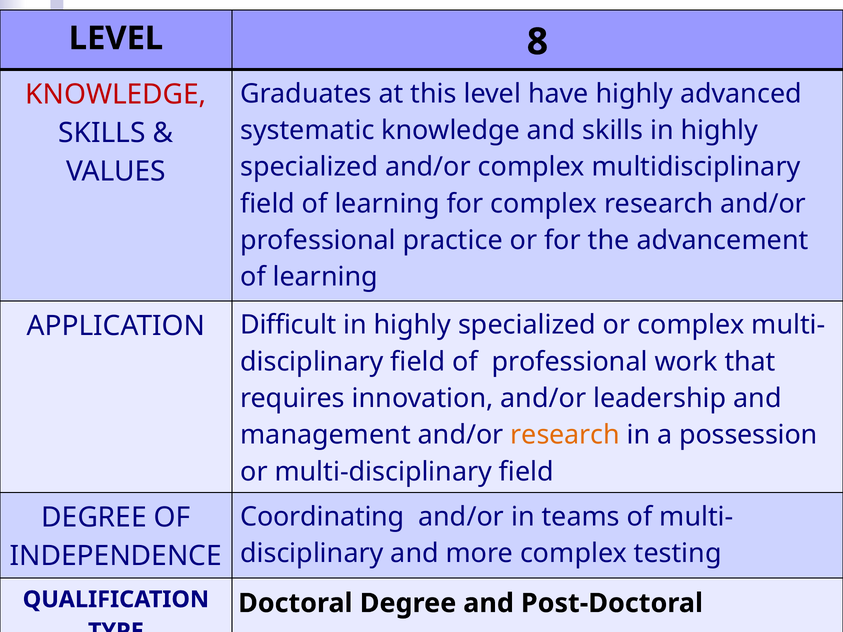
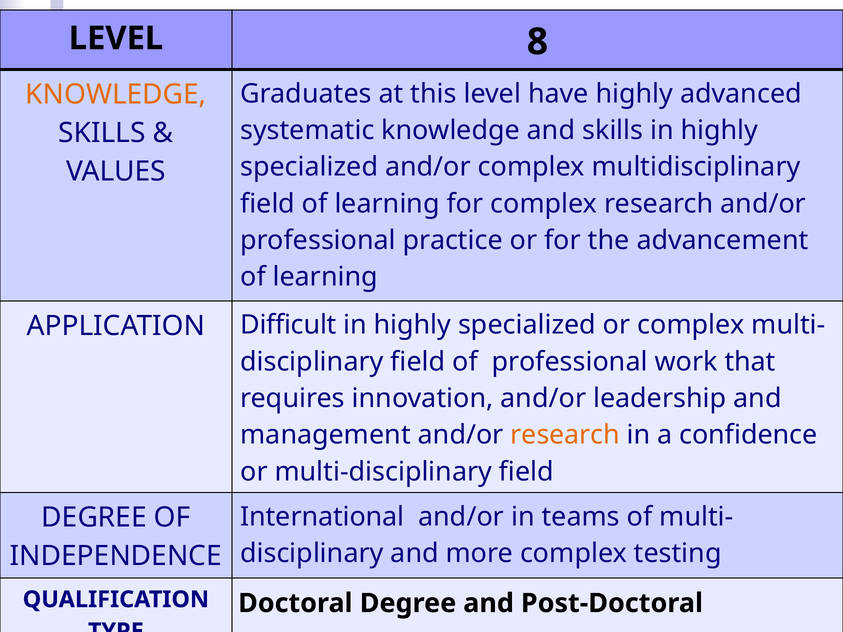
KNOWLEDGE at (116, 95) colour: red -> orange
possession: possession -> confidence
Coordinating: Coordinating -> International
